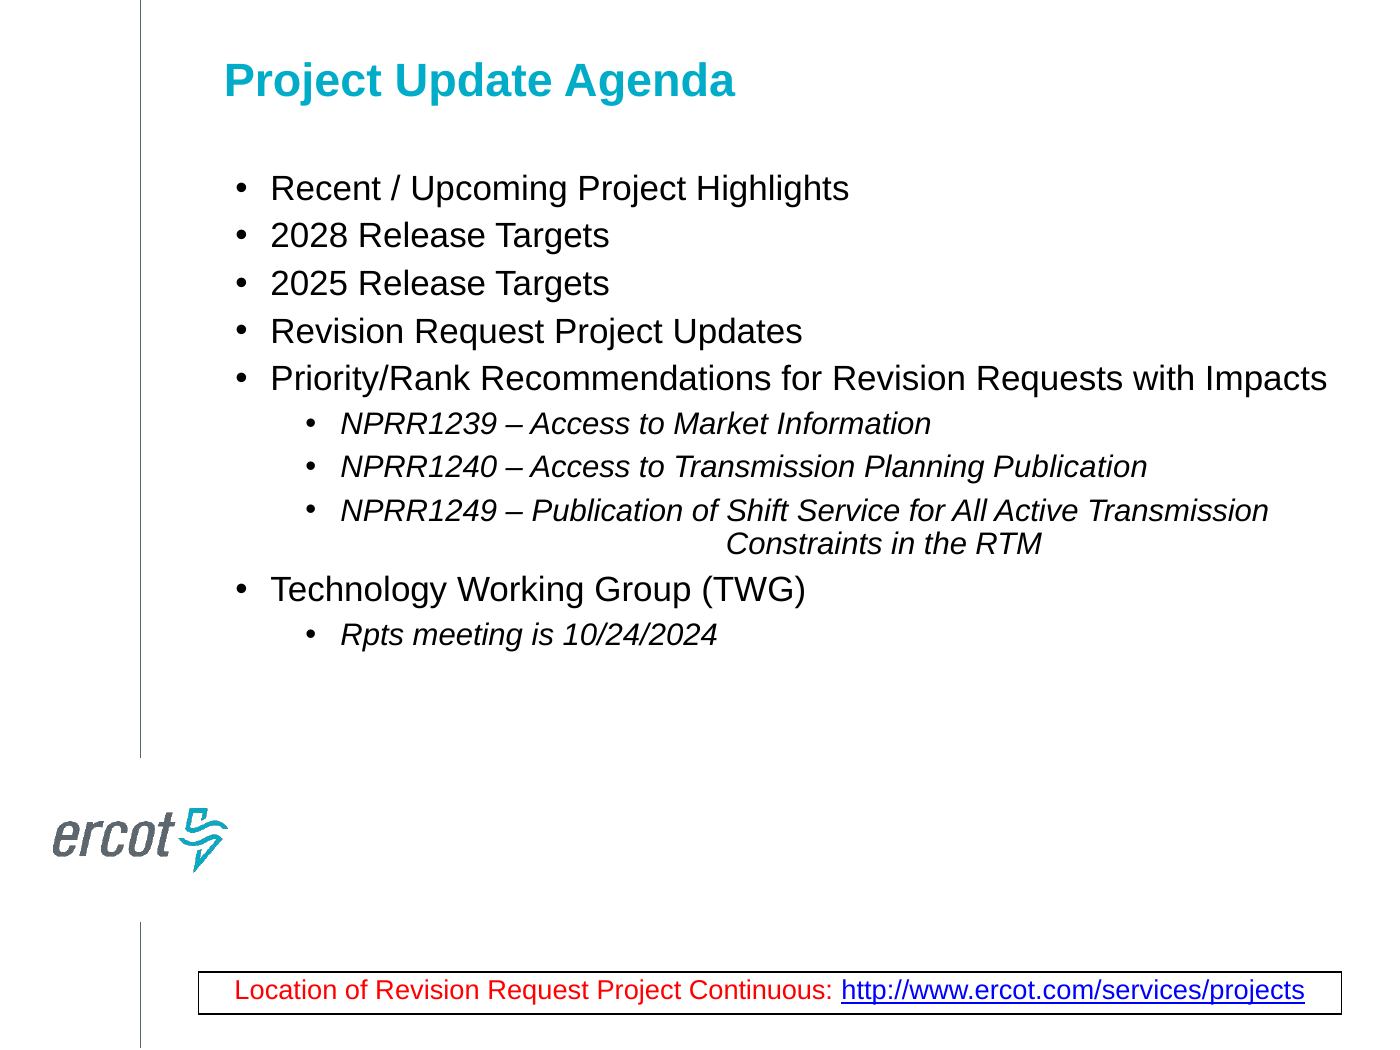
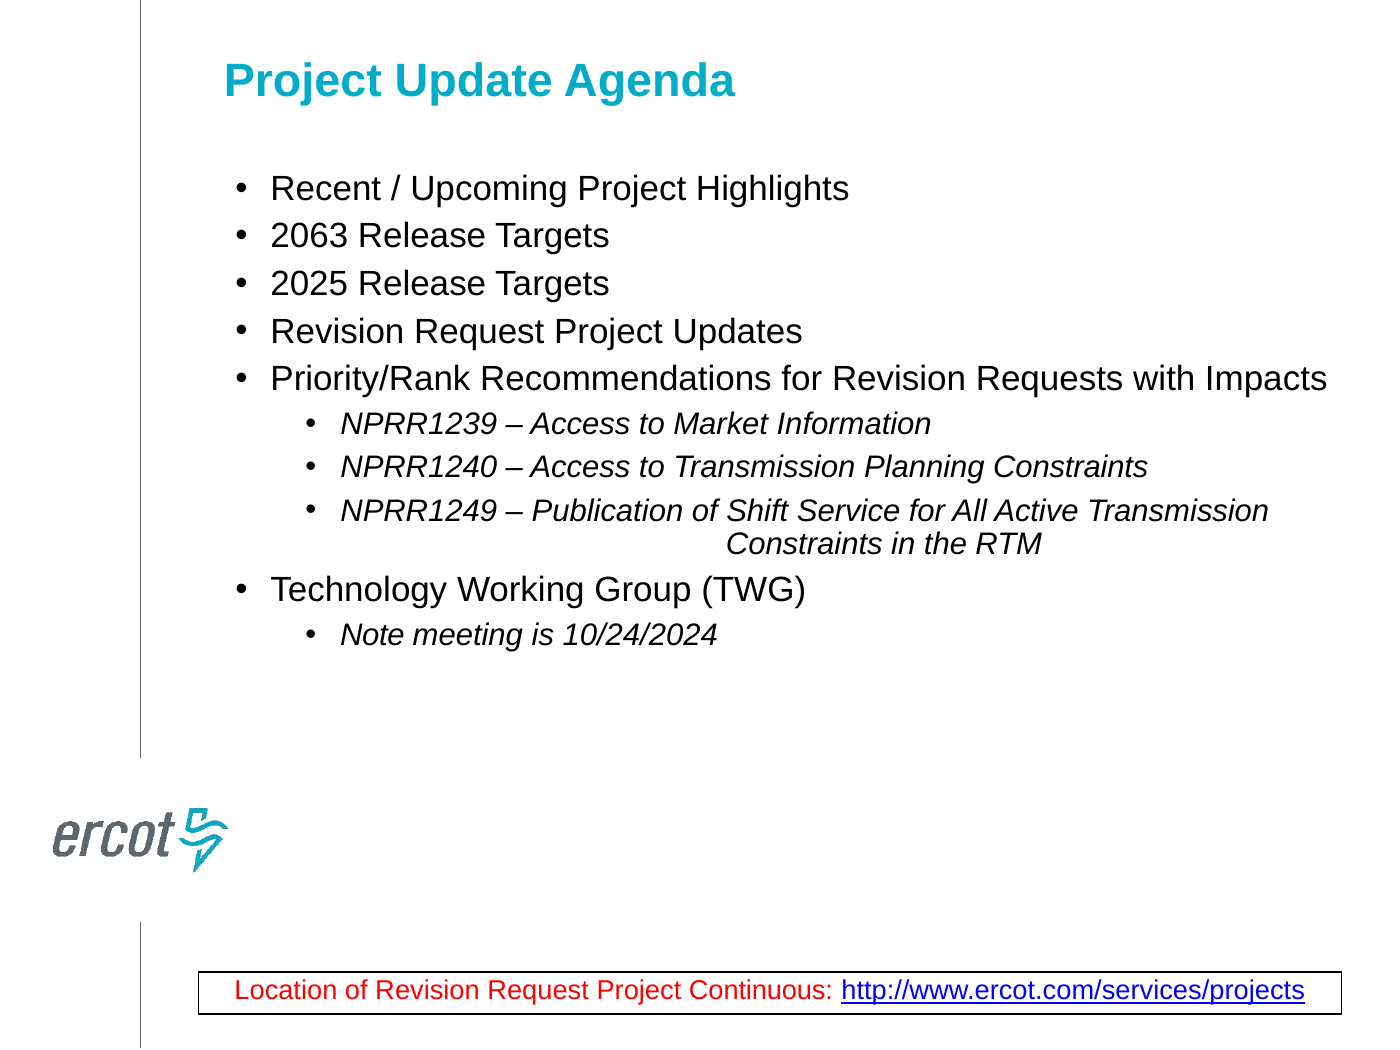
2028: 2028 -> 2063
Planning Publication: Publication -> Constraints
Rpts: Rpts -> Note
